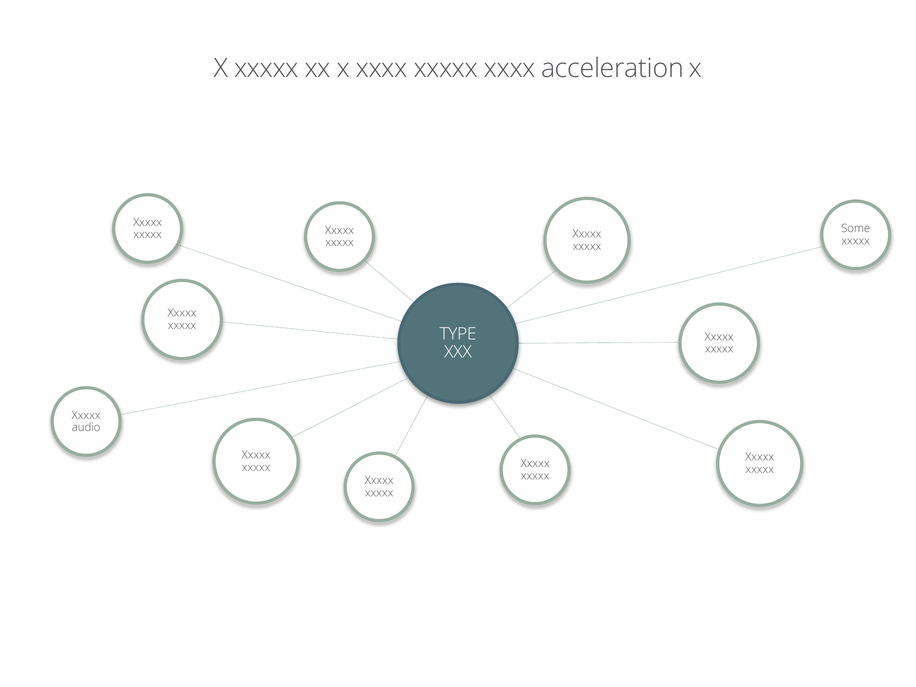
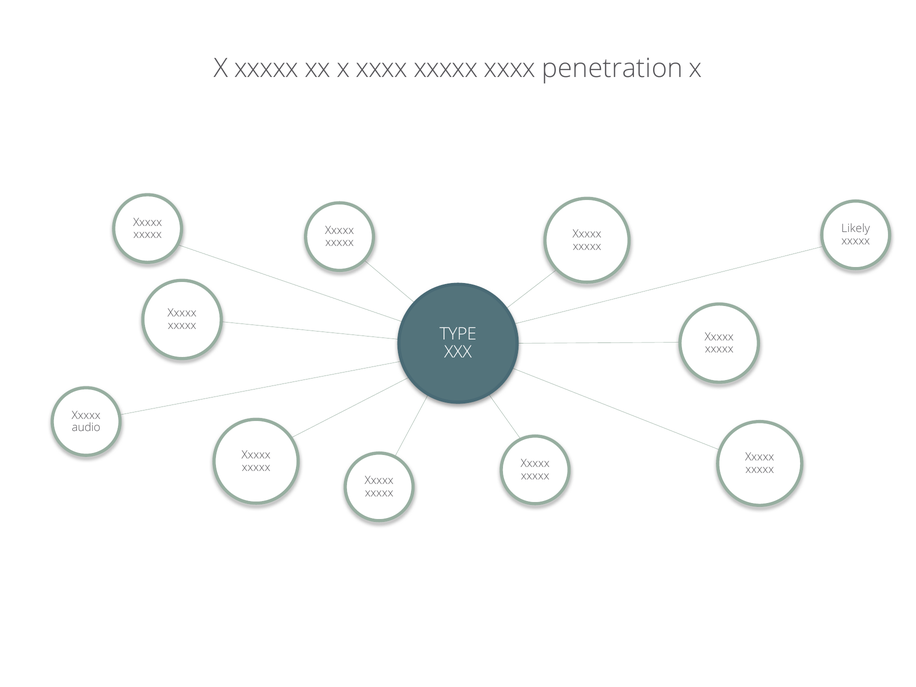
acceleration: acceleration -> penetration
Some: Some -> Likely
